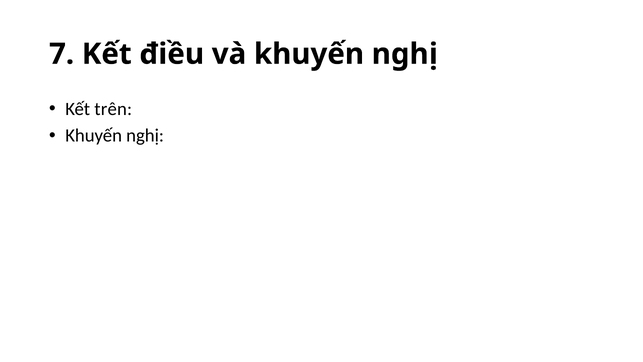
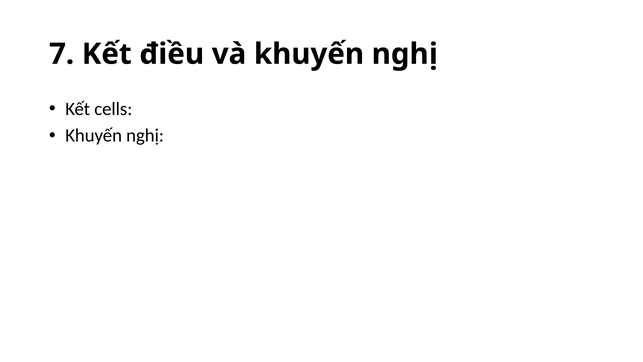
trên: trên -> cells
